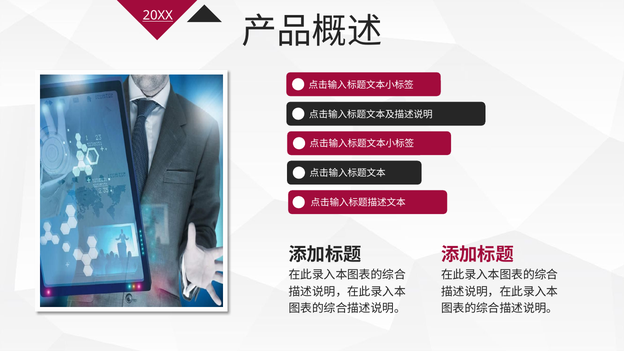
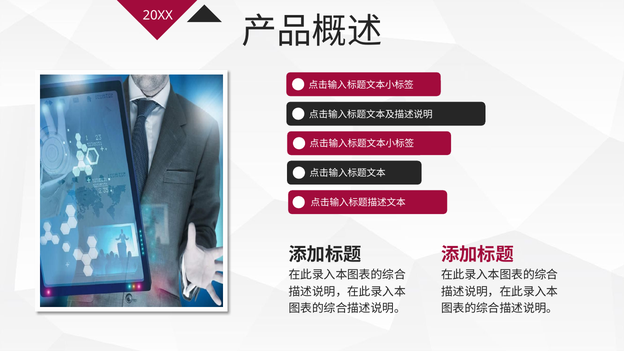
20XX underline: present -> none
